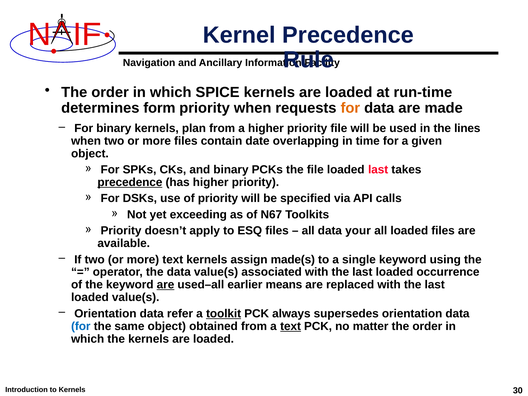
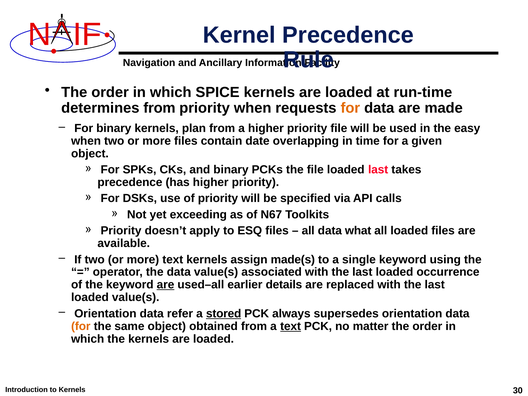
determines form: form -> from
lines: lines -> easy
precedence at (130, 182) underline: present -> none
your: your -> what
means: means -> details
toolkit: toolkit -> stored
for at (81, 326) colour: blue -> orange
